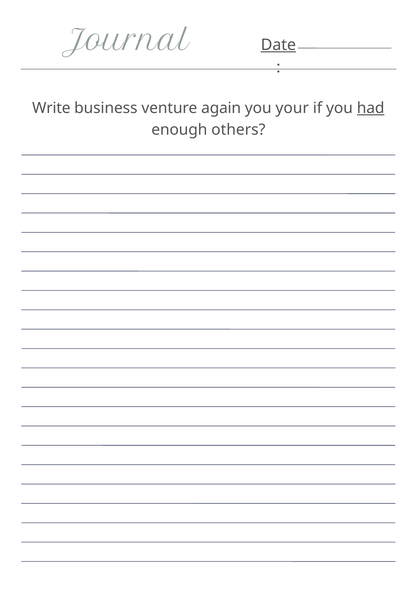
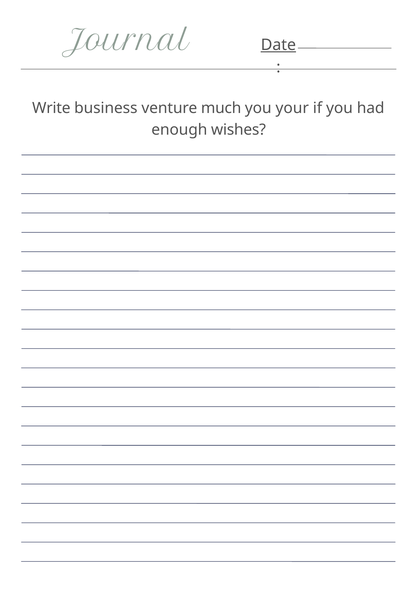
again: again -> much
had underline: present -> none
others: others -> wishes
